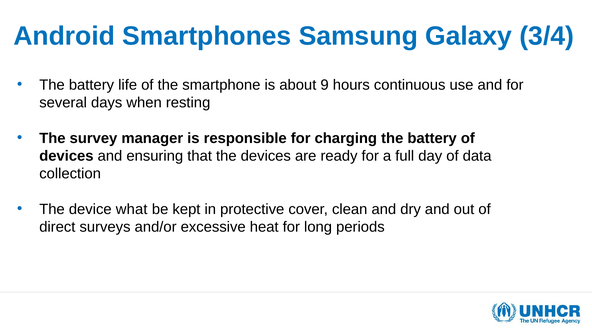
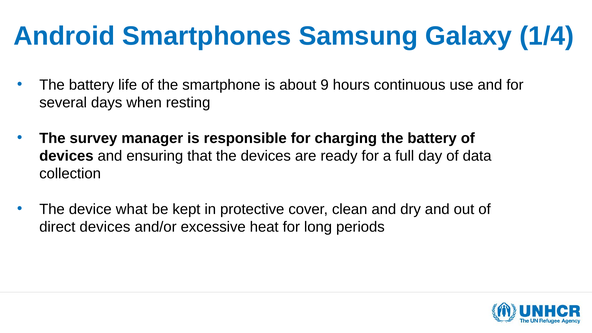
3/4: 3/4 -> 1/4
direct surveys: surveys -> devices
